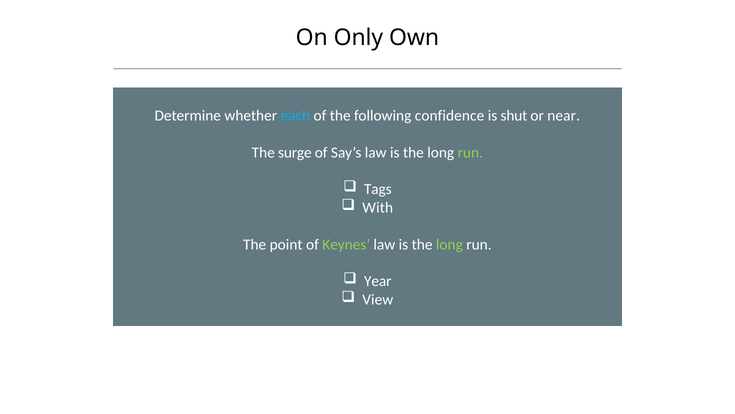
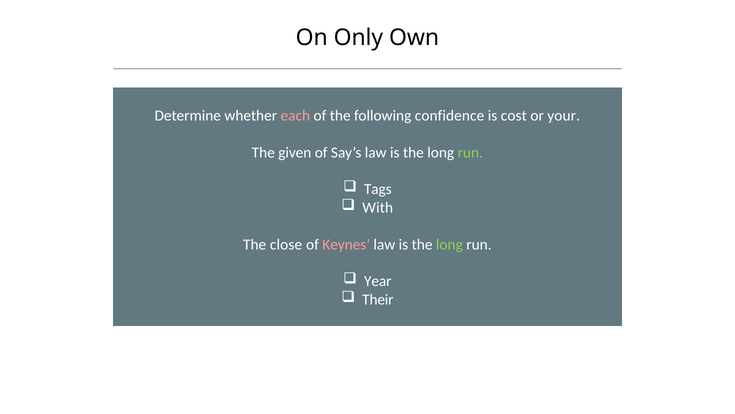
each colour: light blue -> pink
shut: shut -> cost
near: near -> your
surge: surge -> given
point: point -> close
Keynes colour: light green -> pink
View: View -> Their
